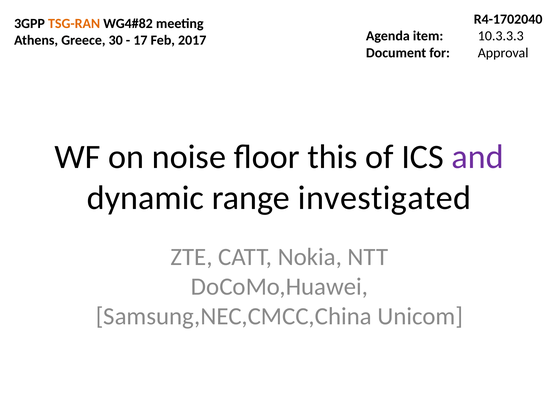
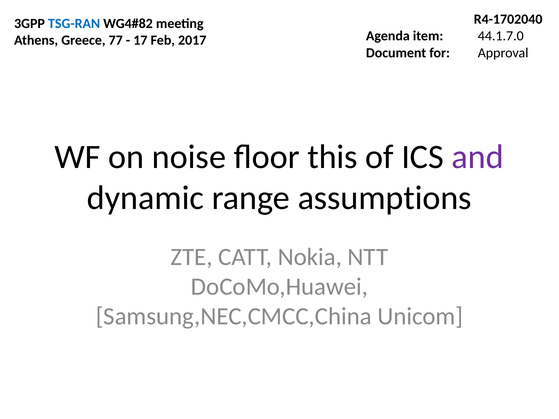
TSG-RAN colour: orange -> blue
10.3.3.3: 10.3.3.3 -> 44.1.7.0
30: 30 -> 77
investigated: investigated -> assumptions
